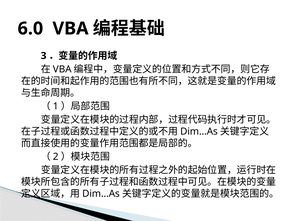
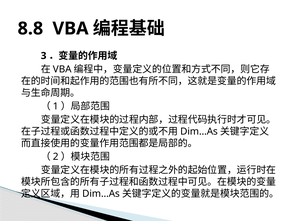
6.0: 6.0 -> 8.8
